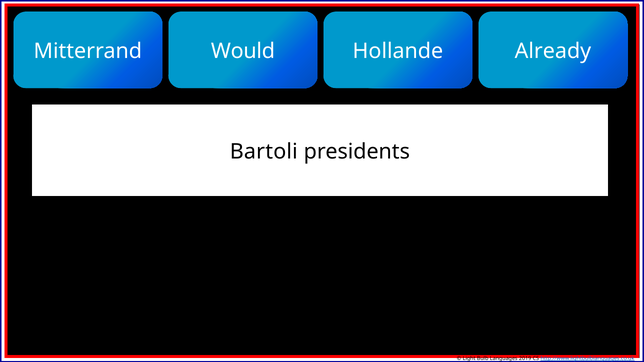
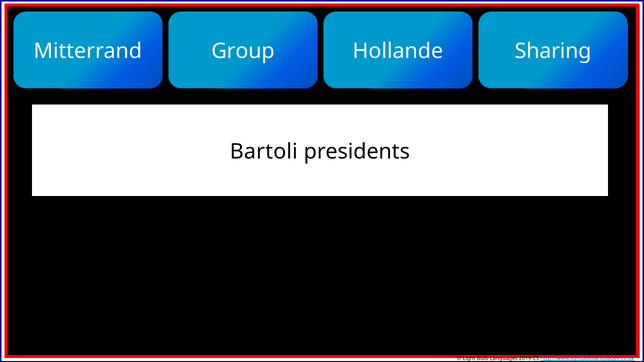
Would: Would -> Group
Already: Already -> Sharing
